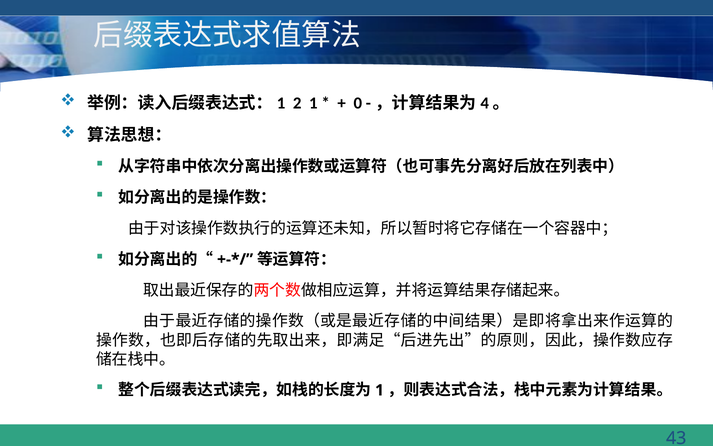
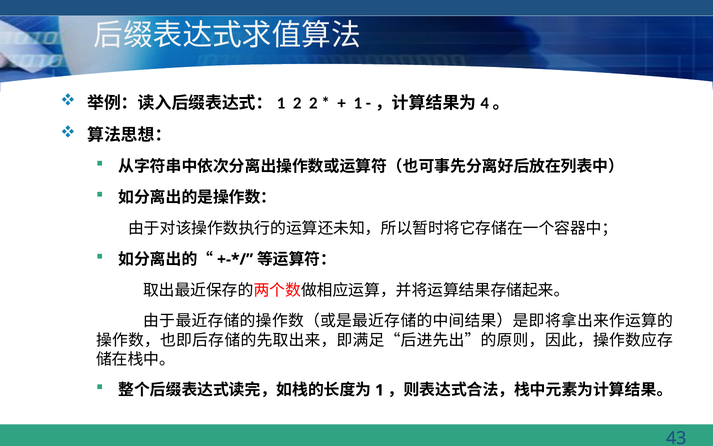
2 1: 1 -> 2
0 at (358, 103): 0 -> 1
